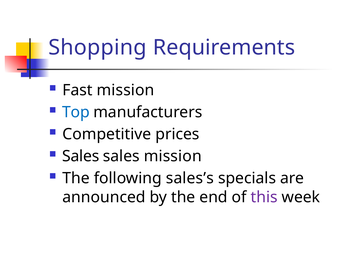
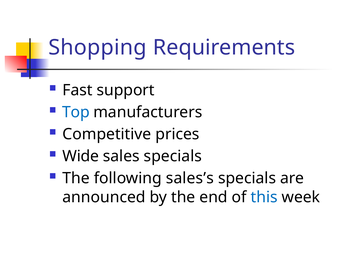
Fast mission: mission -> support
Sales at (81, 156): Sales -> Wide
sales mission: mission -> specials
this colour: purple -> blue
